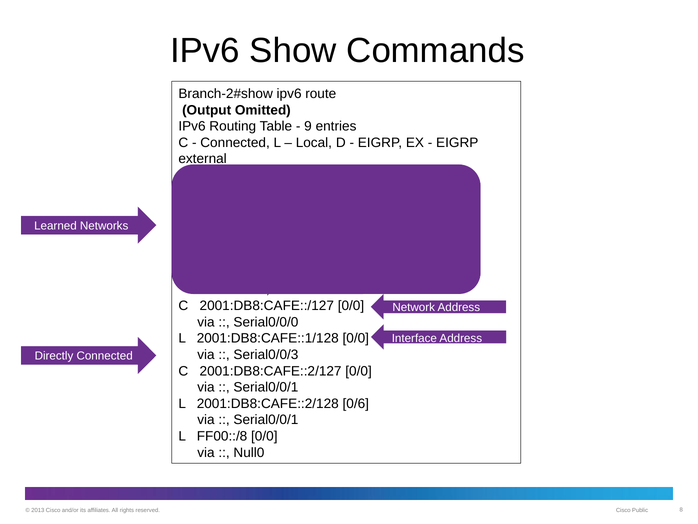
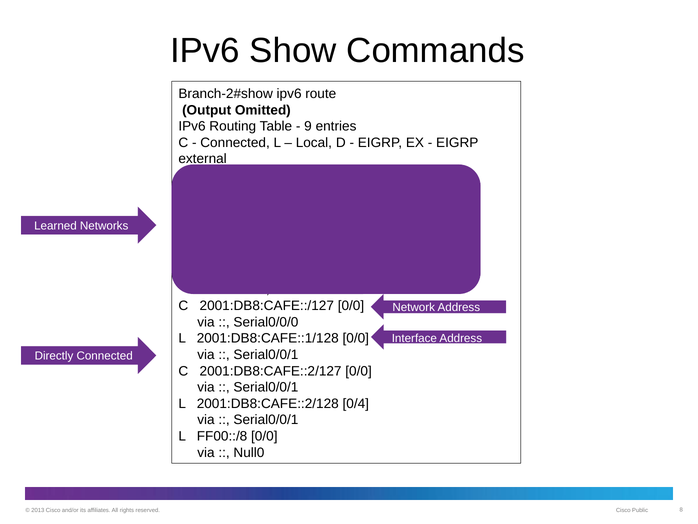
Serial0/0/3 at (266, 354): Serial0/0/3 -> Serial0/0/1
0/6: 0/6 -> 0/4
